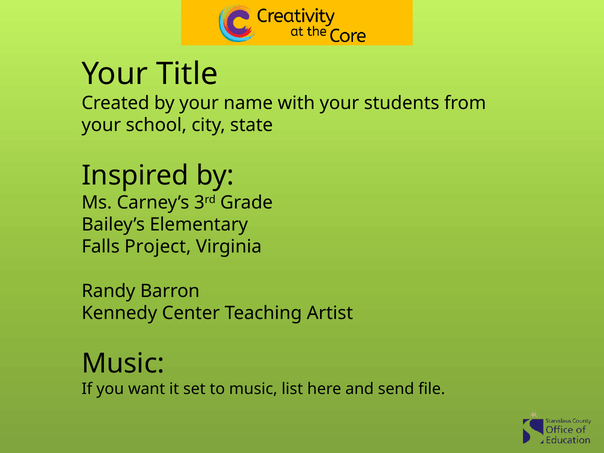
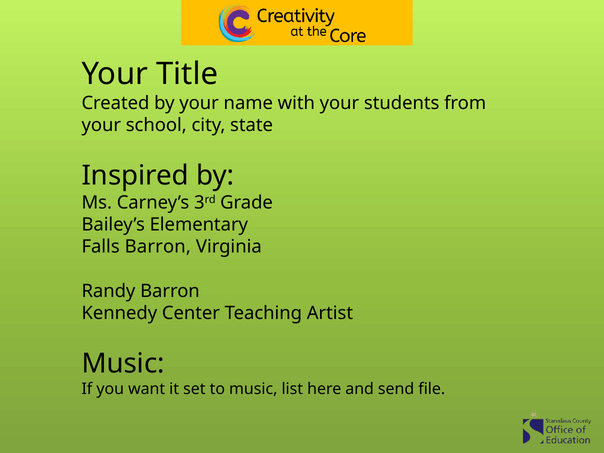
Falls Project: Project -> Barron
